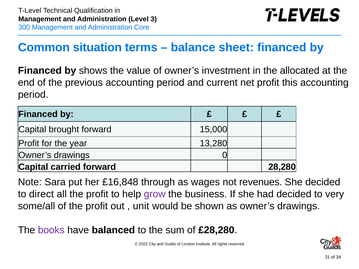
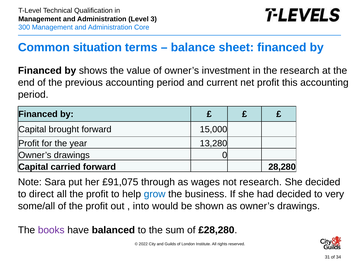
the allocated: allocated -> research
£16,848: £16,848 -> £91,075
not revenues: revenues -> research
grow colour: purple -> blue
unit: unit -> into
